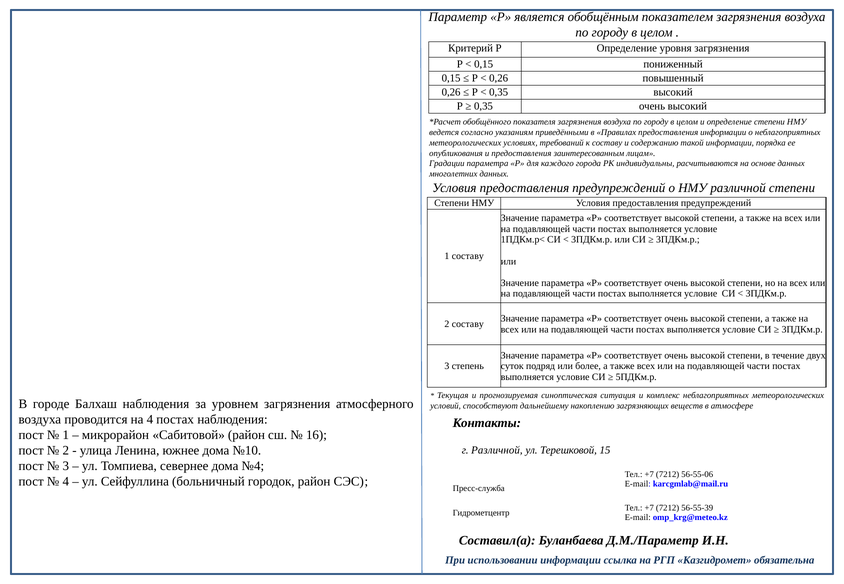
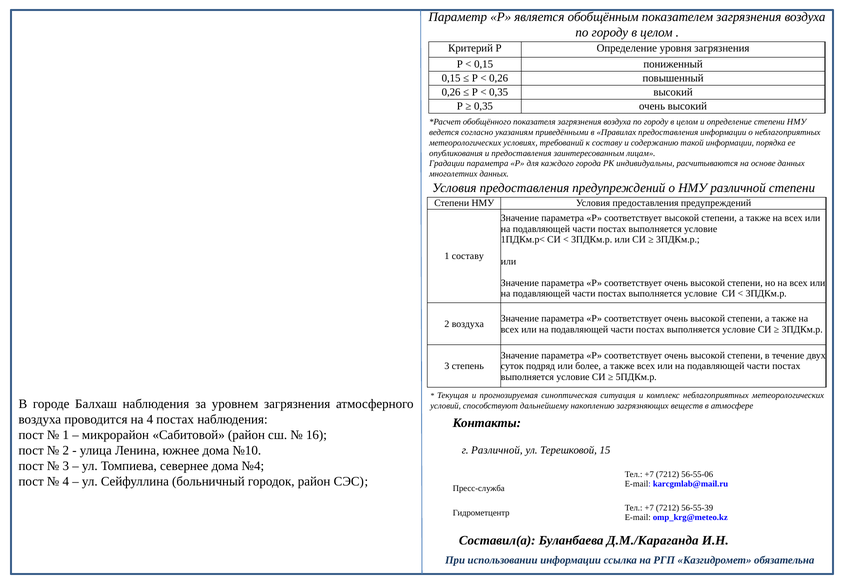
2 составу: составу -> воздуха
Д.М./Параметр: Д.М./Параметр -> Д.М./Караганда
